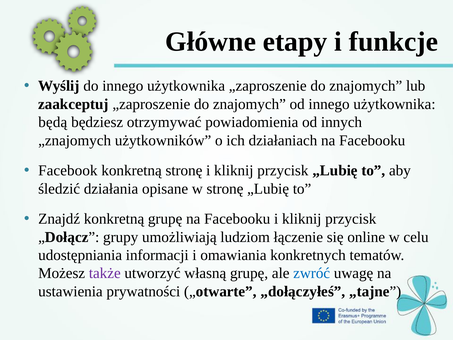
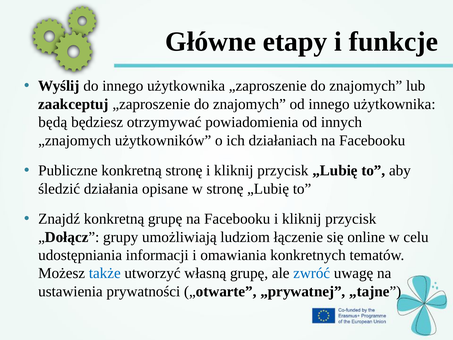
Facebook: Facebook -> Publiczne
także colour: purple -> blue
„dołączyłeś: „dołączyłeś -> „prywatnej
